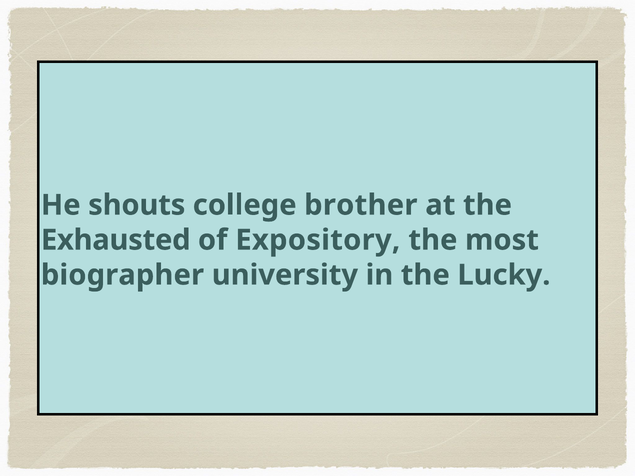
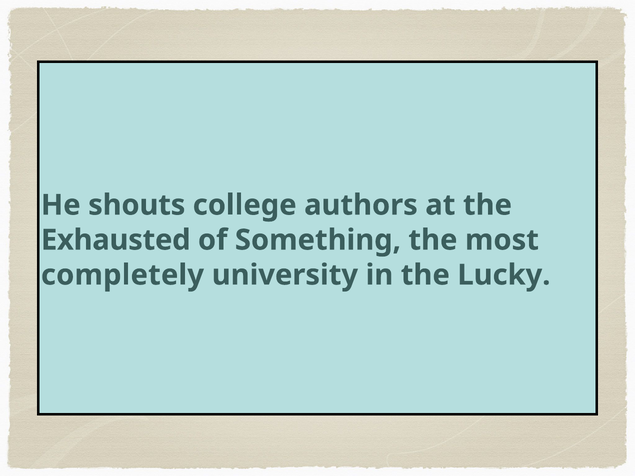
brother: brother -> authors
Expository: Expository -> Something
biographer: biographer -> completely
